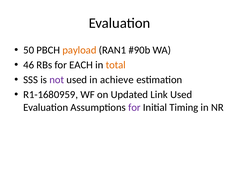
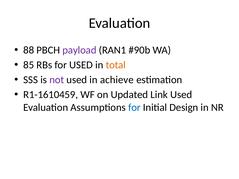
50: 50 -> 88
payload colour: orange -> purple
46: 46 -> 85
for EACH: EACH -> USED
R1-1680959: R1-1680959 -> R1-1610459
for at (134, 108) colour: purple -> blue
Timing: Timing -> Design
